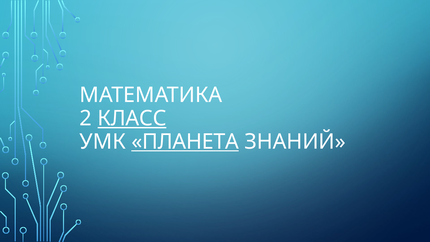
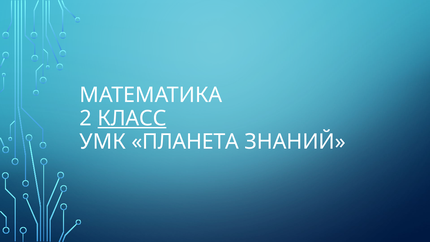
ПЛАНЕТА underline: present -> none
